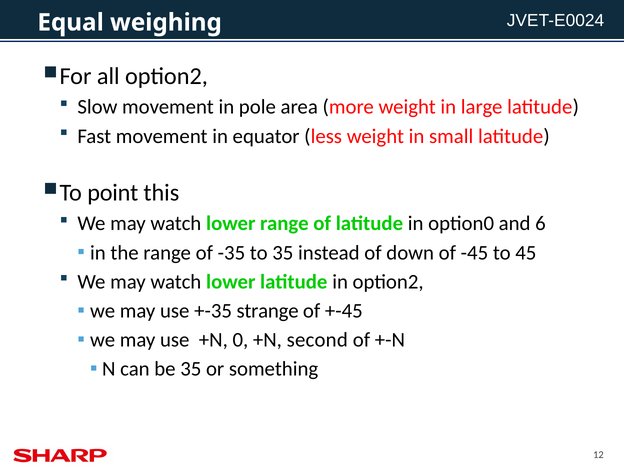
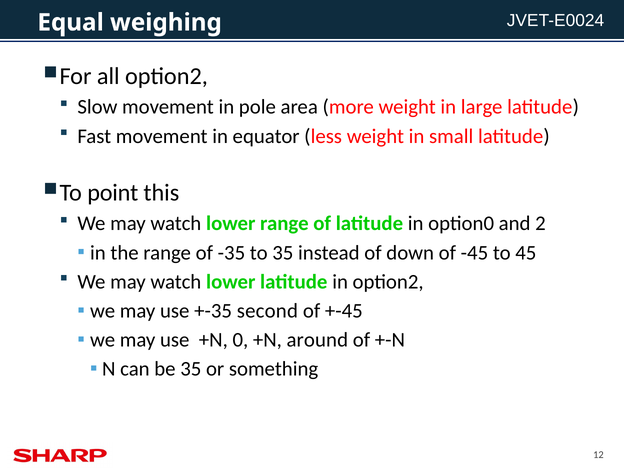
6: 6 -> 2
strange: strange -> second
second: second -> around
